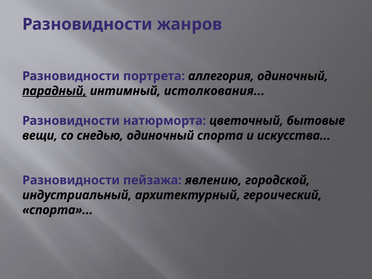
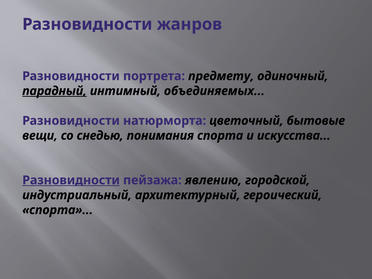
аллегория: аллегория -> предмету
истолкования: истолкования -> объединяемых
снедью одиночный: одиночный -> понимания
Разновидности at (71, 180) underline: none -> present
